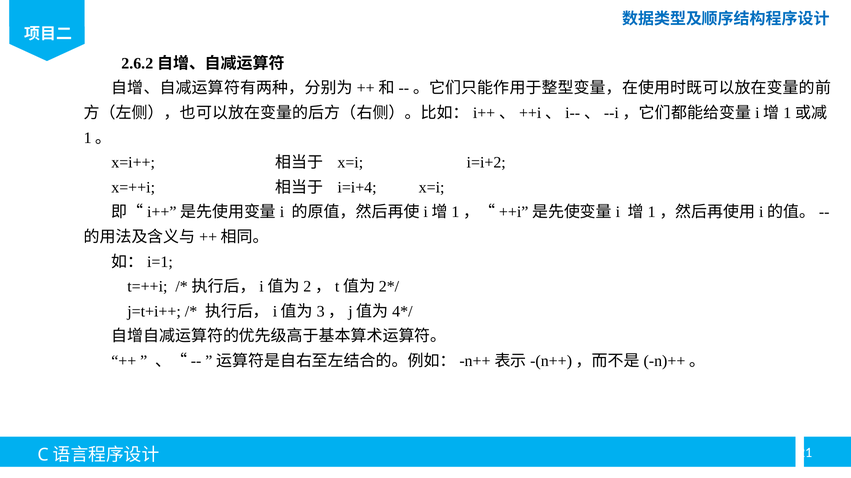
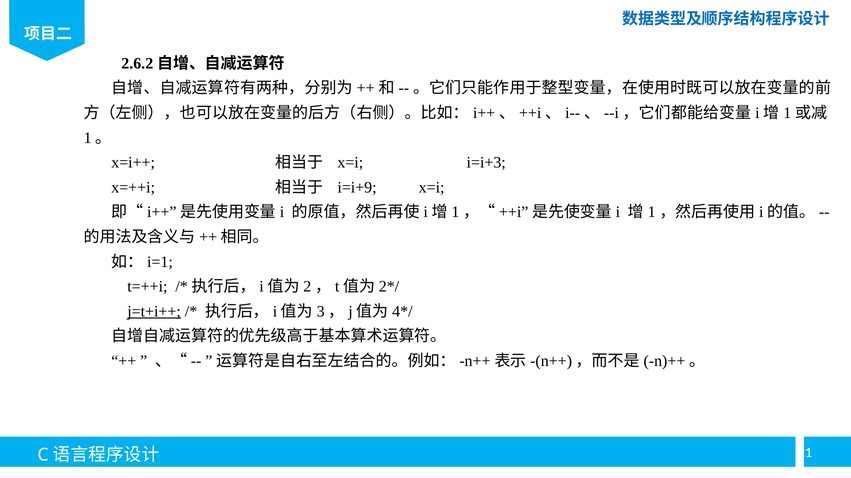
i=i+2: i=i+2 -> i=i+3
i=i+4: i=i+4 -> i=i+9
j=t+i++ underline: none -> present
